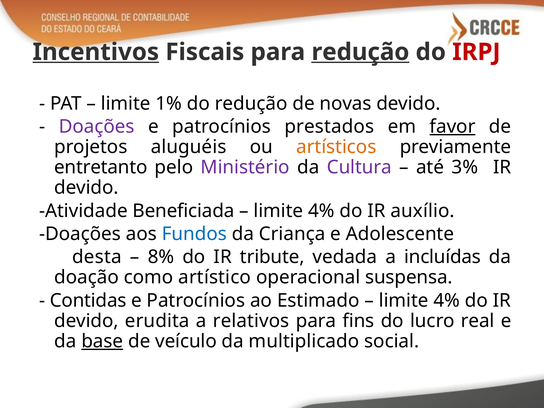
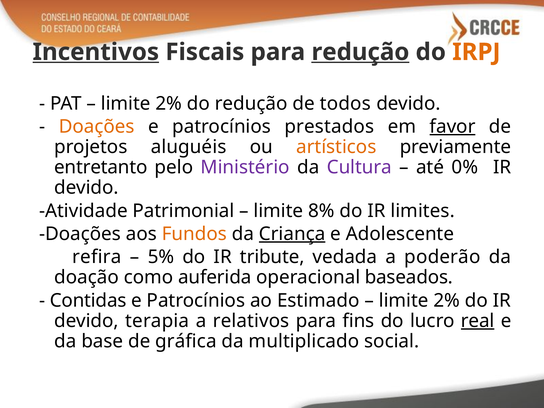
IRPJ colour: red -> orange
1% at (169, 103): 1% -> 2%
novas: novas -> todos
Doações at (97, 127) colour: purple -> orange
3%: 3% -> 0%
Beneficiada: Beneficiada -> Patrimonial
4% at (321, 211): 4% -> 8%
auxílio: auxílio -> limites
Fundos colour: blue -> orange
Criança underline: none -> present
desta: desta -> refira
8%: 8% -> 5%
incluídas: incluídas -> poderão
artístico: artístico -> auferida
suspensa: suspensa -> baseados
4% at (447, 300): 4% -> 2%
erudita: erudita -> terapia
real underline: none -> present
base underline: present -> none
veículo: veículo -> gráfica
